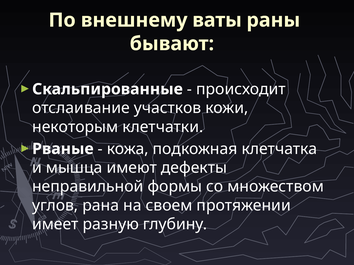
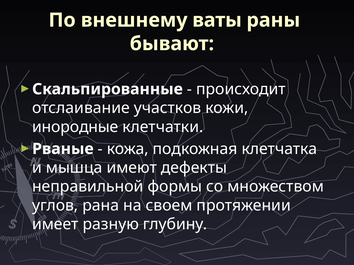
некоторым: некоторым -> инородные
